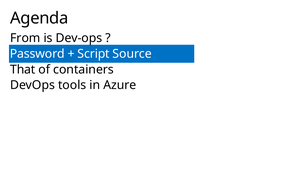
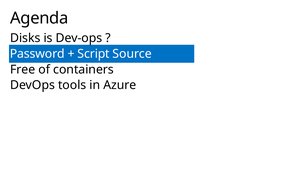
From: From -> Disks
That: That -> Free
